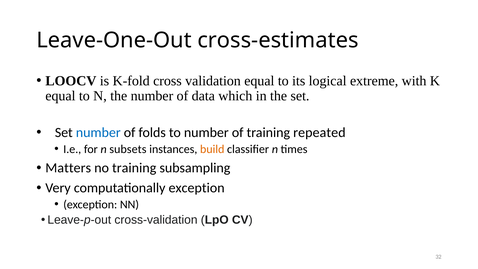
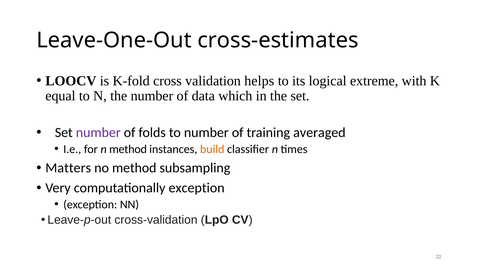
validation equal: equal -> helps
number at (98, 133) colour: blue -> purple
repeated: repeated -> averaged
n subsets: subsets -> method
no training: training -> method
